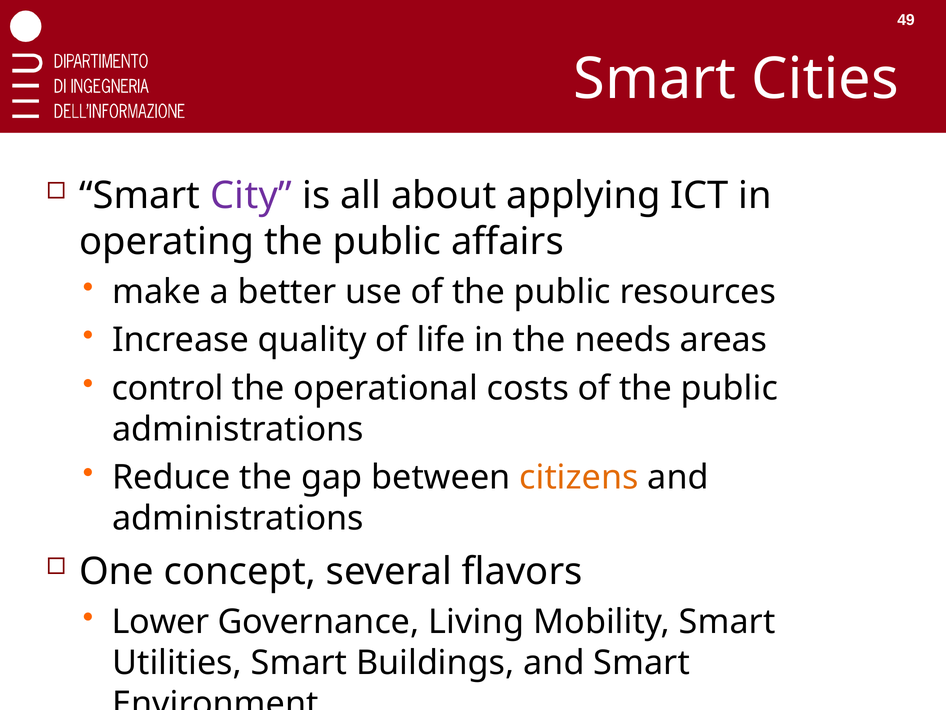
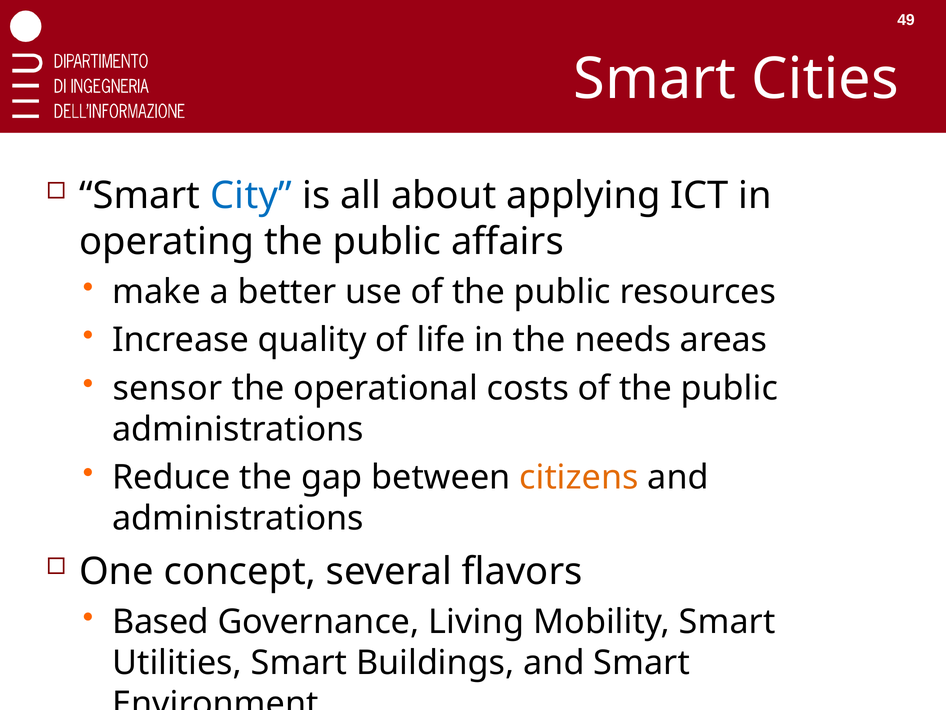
City colour: purple -> blue
control: control -> sensor
Lower: Lower -> Based
